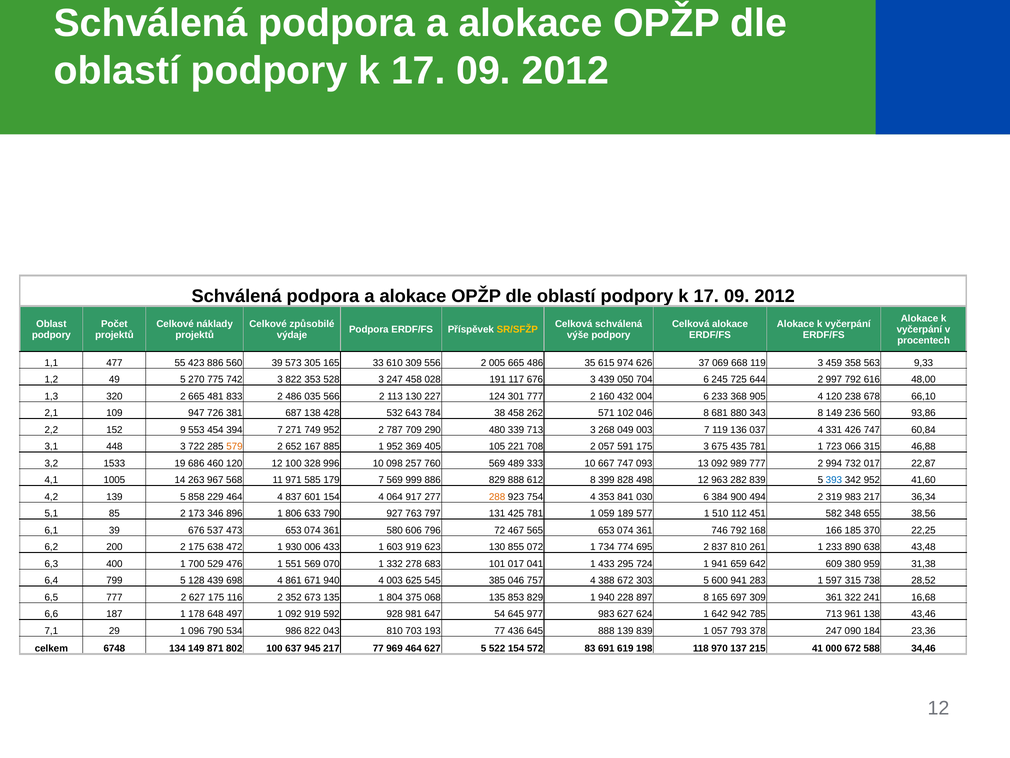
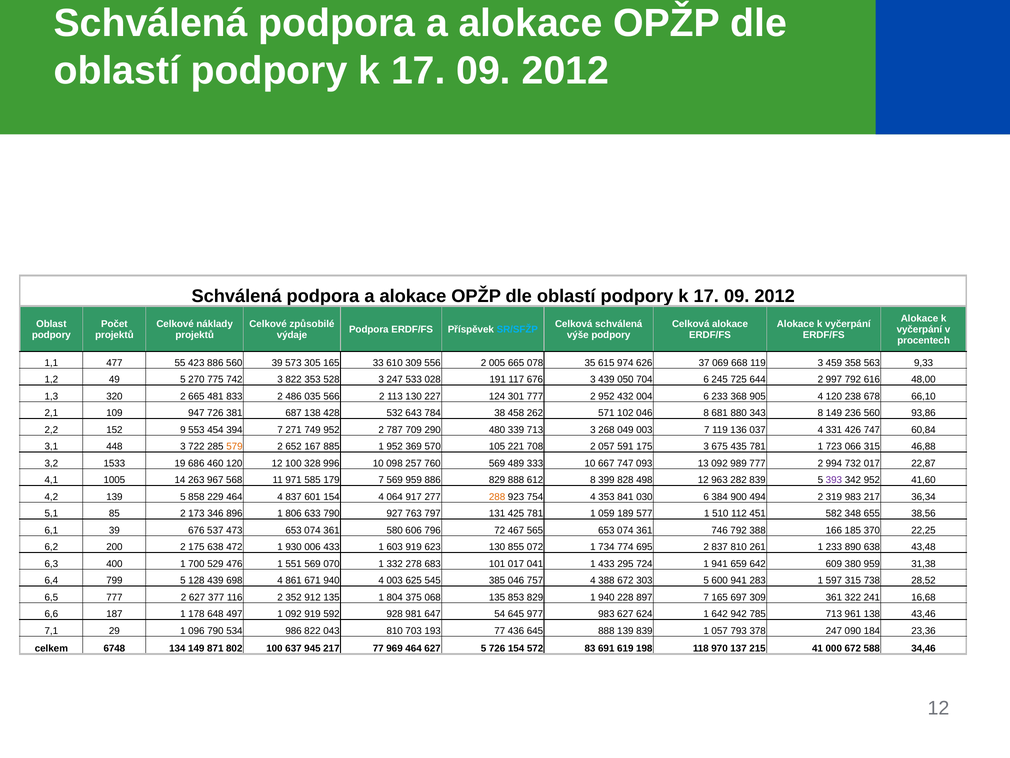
SR/SFŽP colour: yellow -> light blue
665 486: 486 -> 078
247 458: 458 -> 533
2 160: 160 -> 952
405: 405 -> 570
569 999: 999 -> 959
393 colour: blue -> purple
792 168: 168 -> 388
627 175: 175 -> 377
673: 673 -> 912
897 8: 8 -> 7
5 522: 522 -> 726
